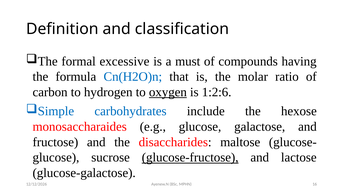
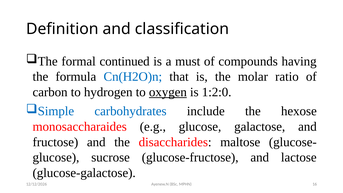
excessive: excessive -> continued
1:2:6: 1:2:6 -> 1:2:0
glucose-fructose underline: present -> none
